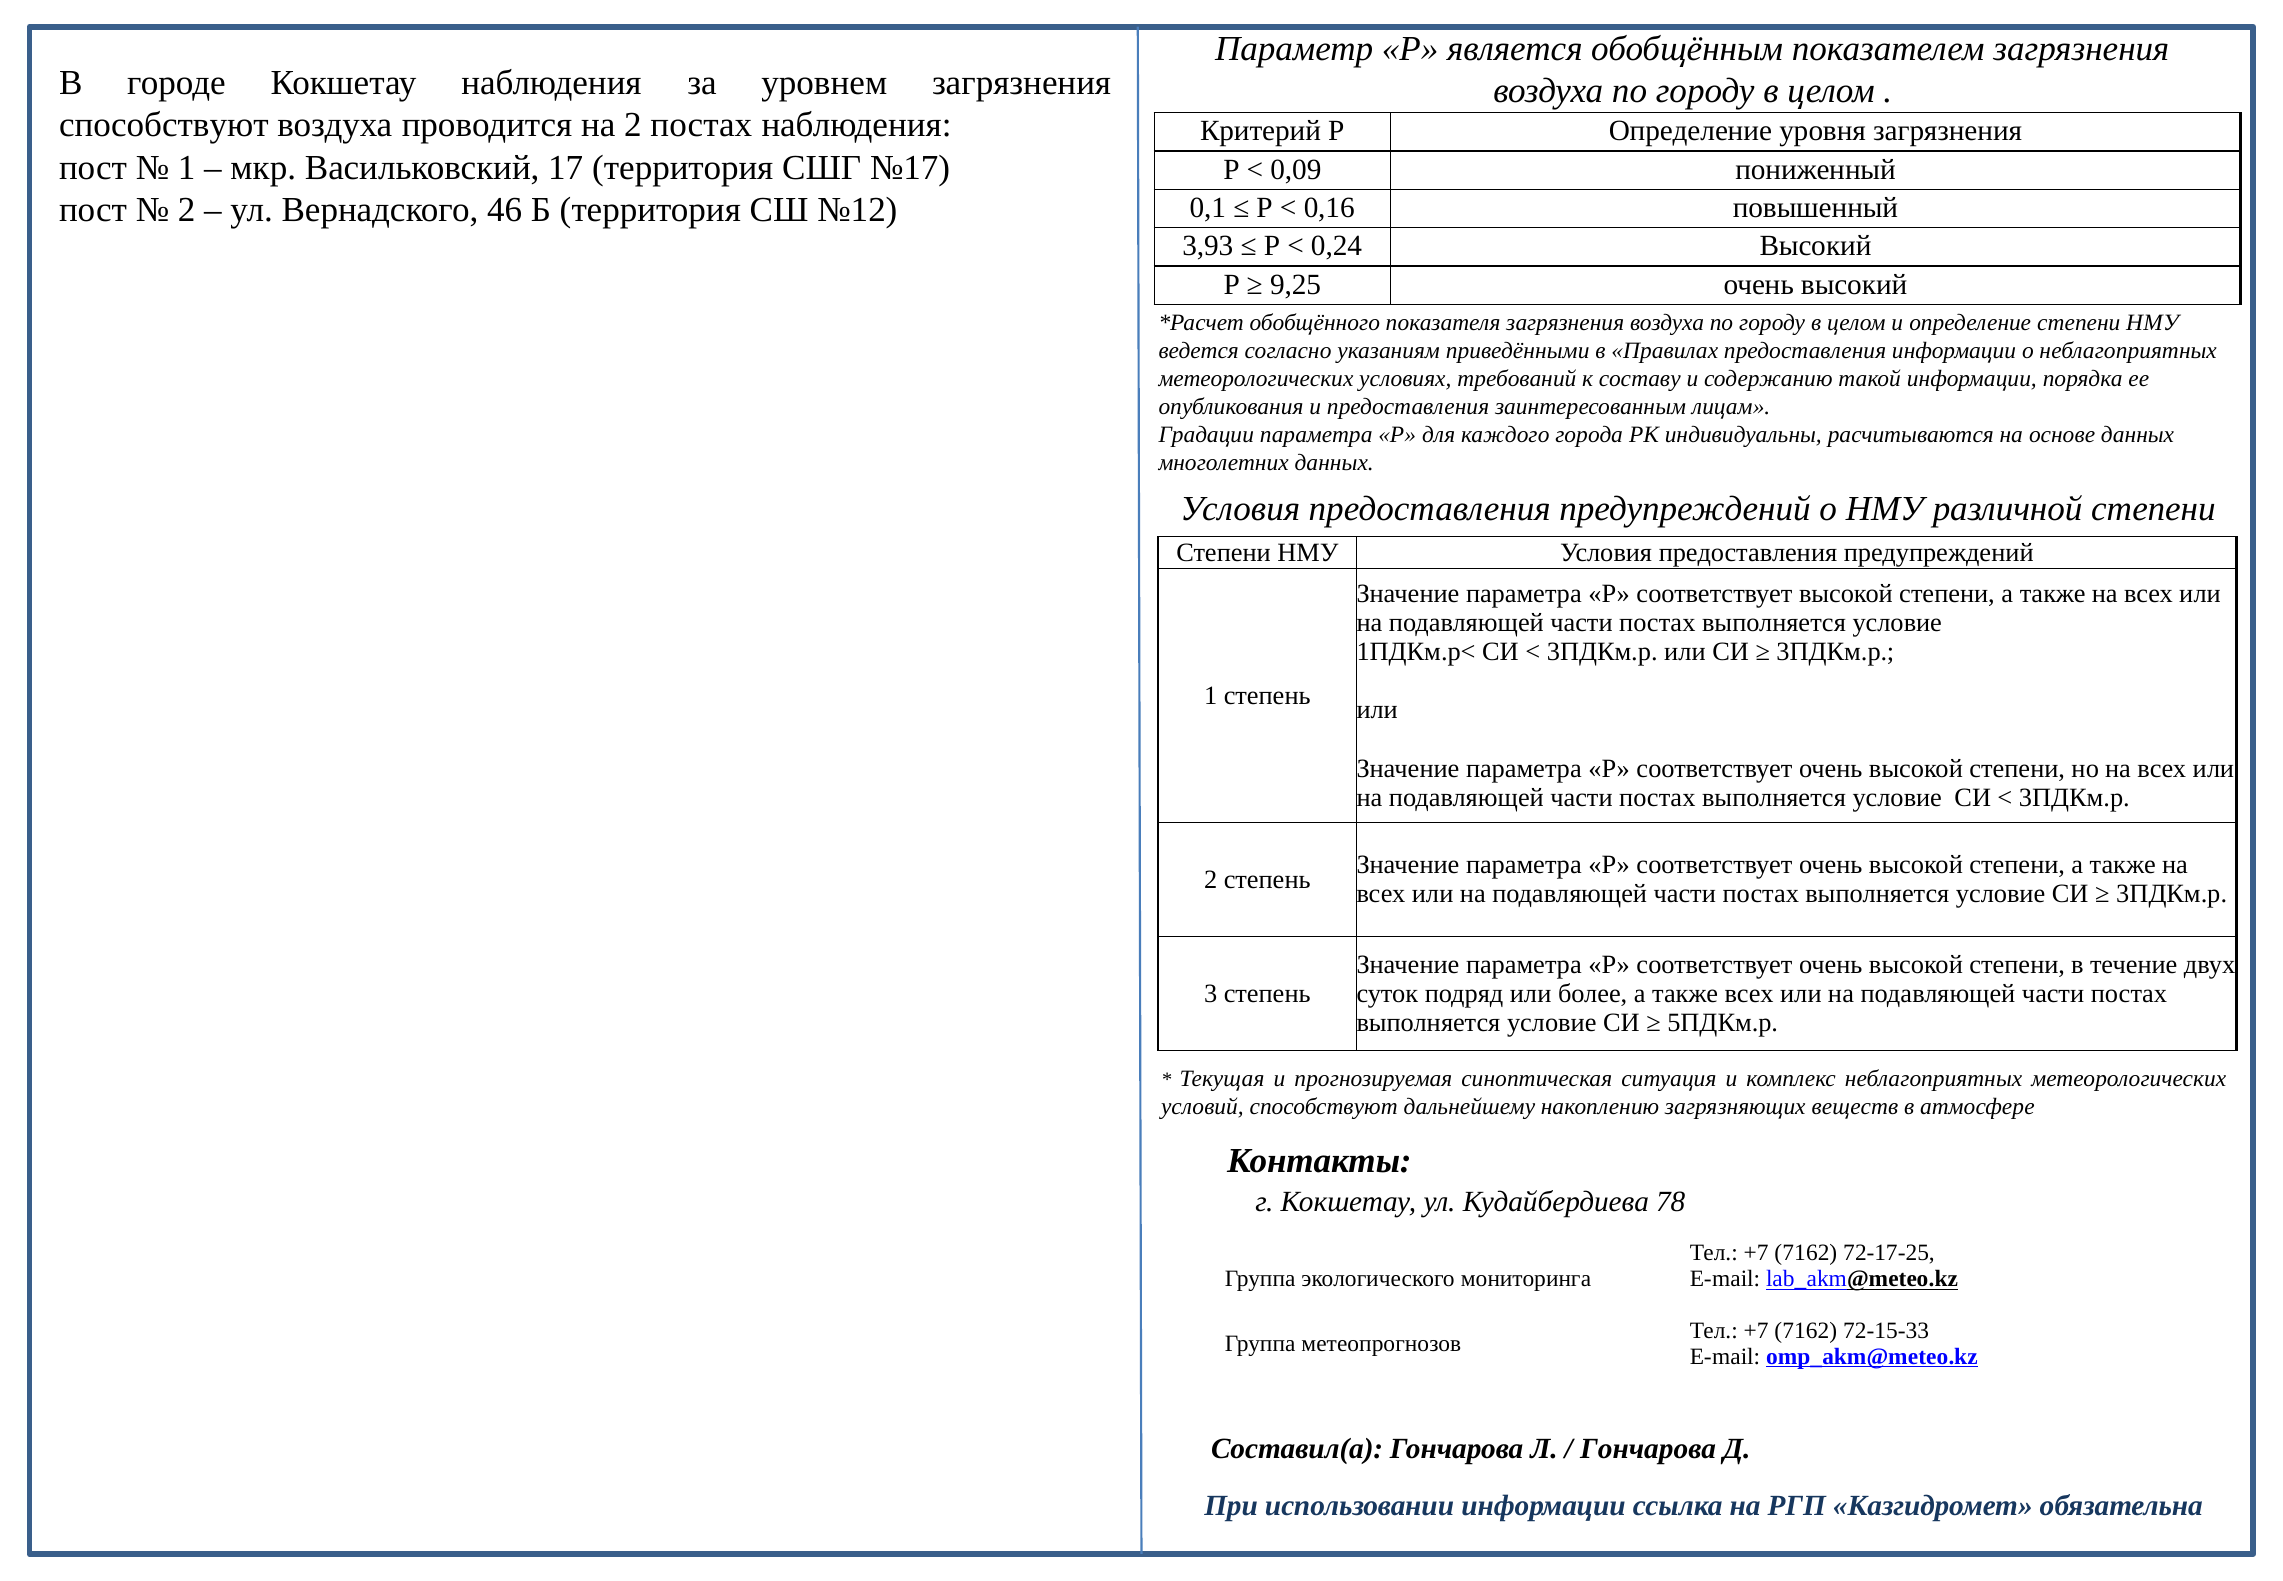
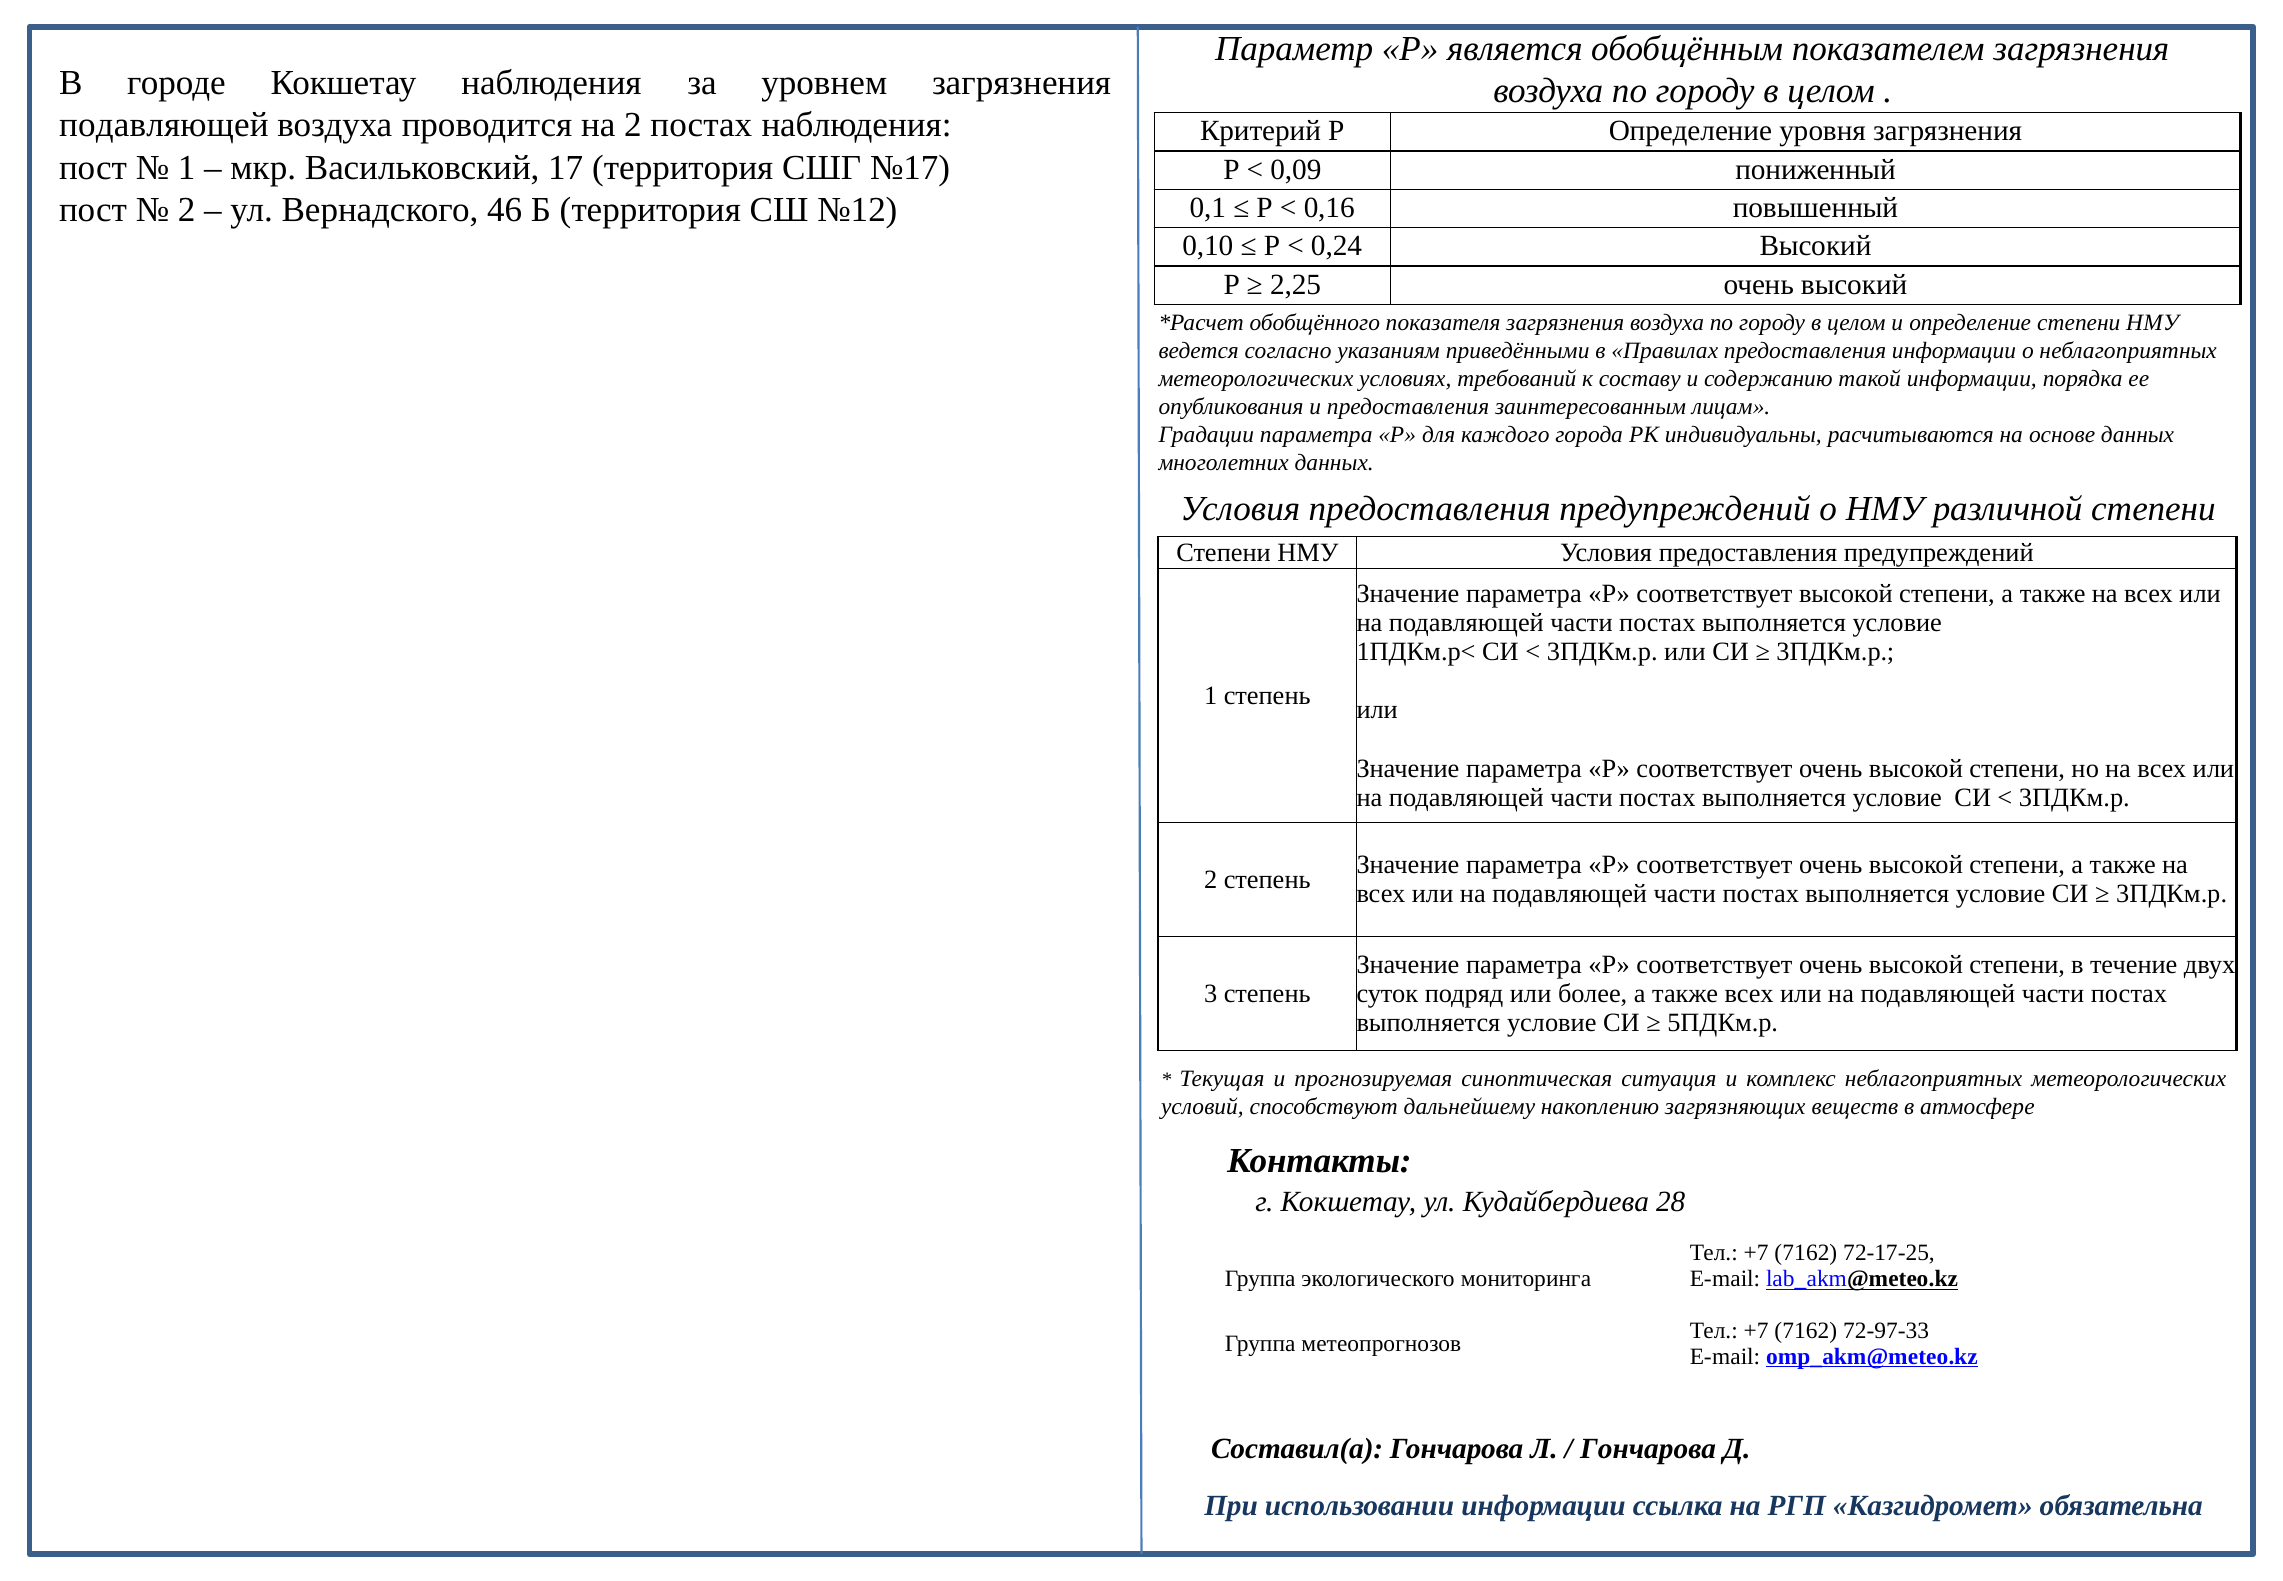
способствуют at (164, 125): способствуют -> подавляющей
3,93: 3,93 -> 0,10
9,25: 9,25 -> 2,25
78: 78 -> 28
72-15-33: 72-15-33 -> 72-97-33
